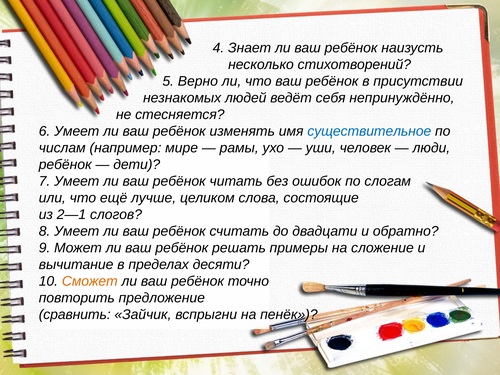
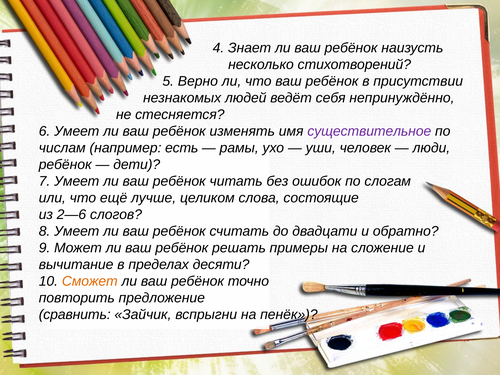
существительное colour: blue -> purple
мире: мире -> есть
2—1: 2—1 -> 2—6
